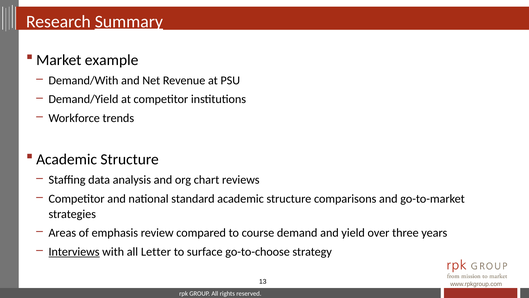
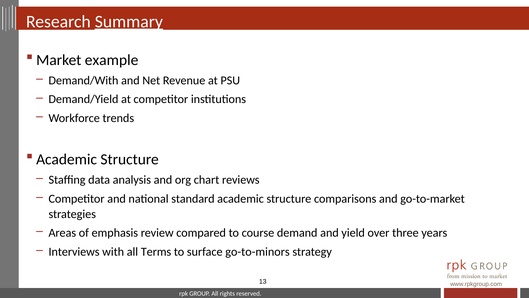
Interviews underline: present -> none
Letter: Letter -> Terms
go-to-choose: go-to-choose -> go-to-minors
